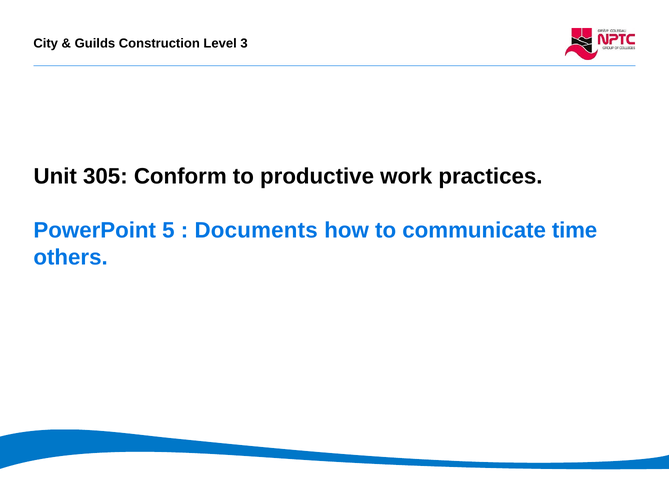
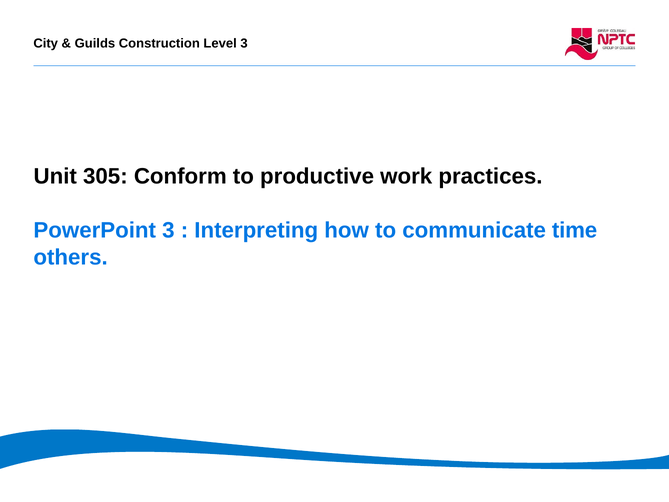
PowerPoint 5: 5 -> 3
Documents: Documents -> Interpreting
